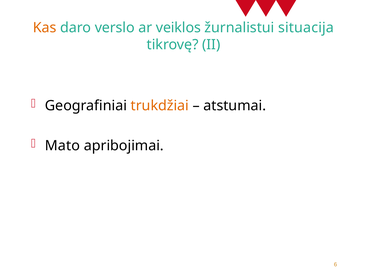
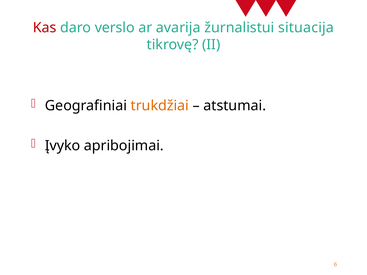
Kas colour: orange -> red
veiklos: veiklos -> avarija
Mato: Mato -> Įvyko
